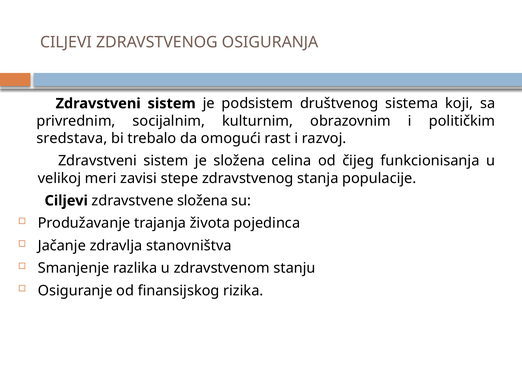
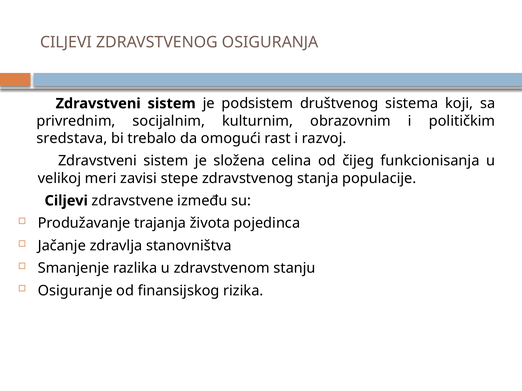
zdravstvene složena: složena -> između
